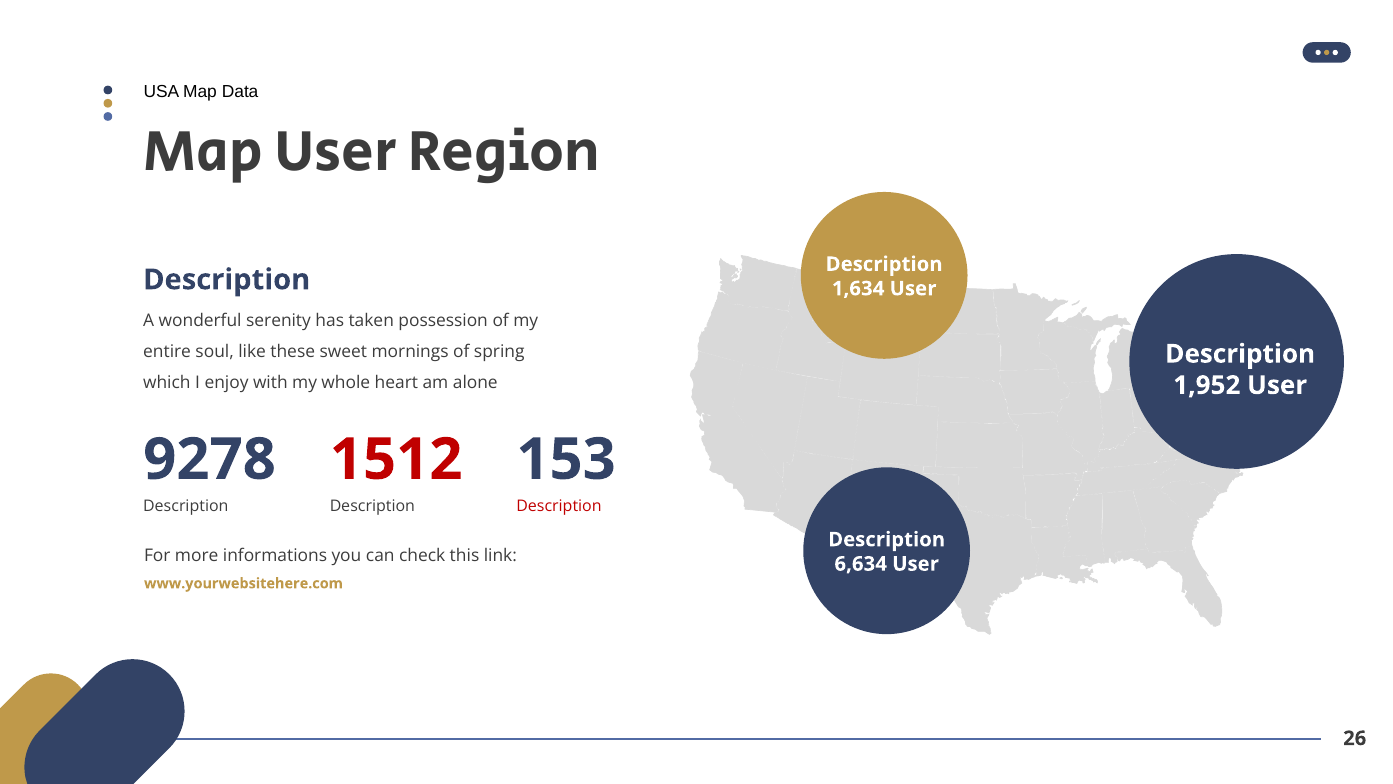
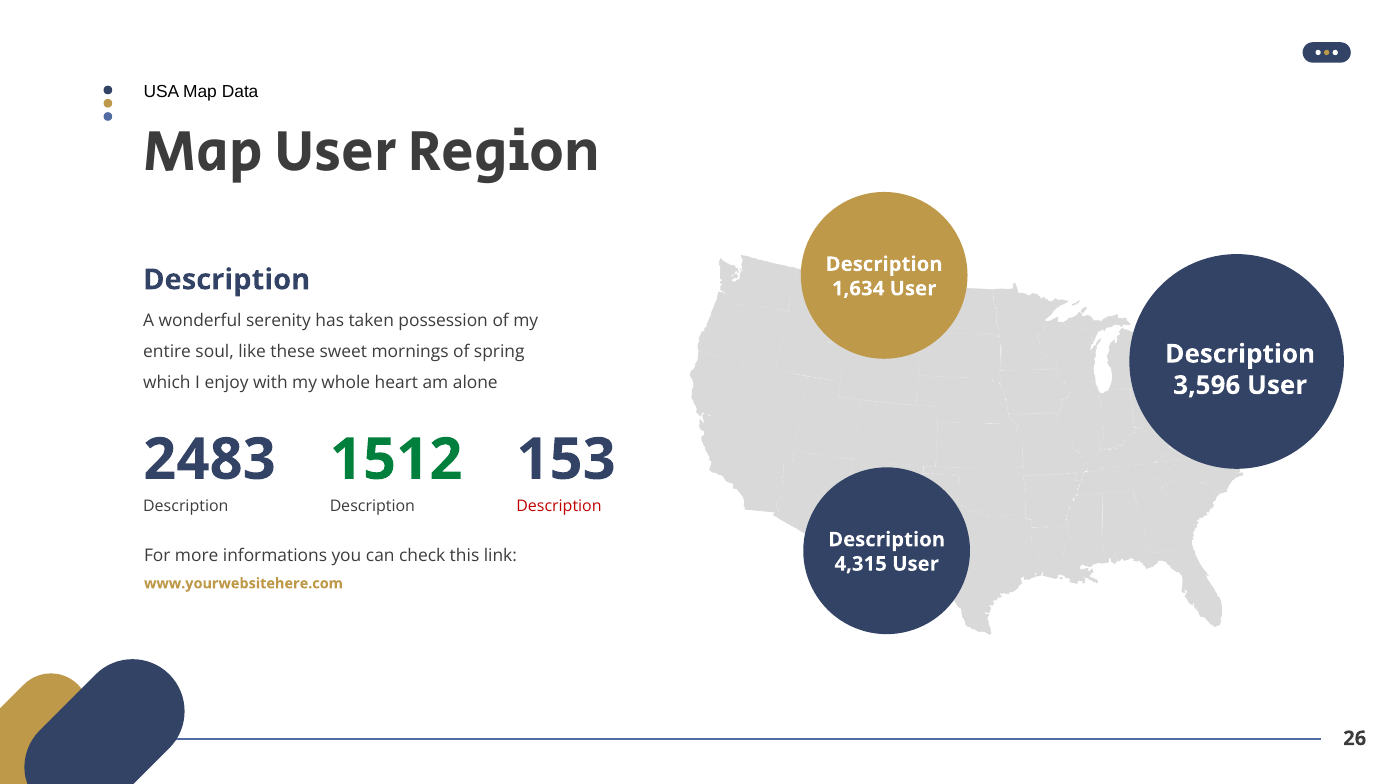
1,952: 1,952 -> 3,596
9278: 9278 -> 2483
1512 colour: red -> green
6,634: 6,634 -> 4,315
